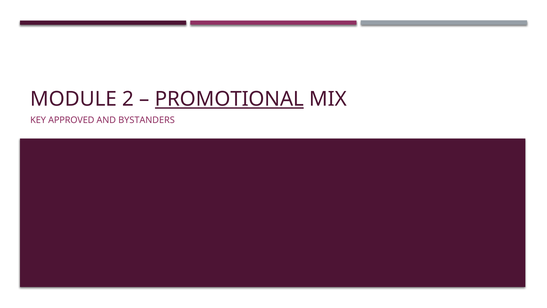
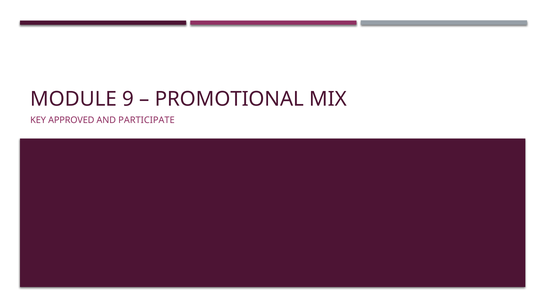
2: 2 -> 9
PROMOTIONAL underline: present -> none
BYSTANDERS: BYSTANDERS -> PARTICIPATE
